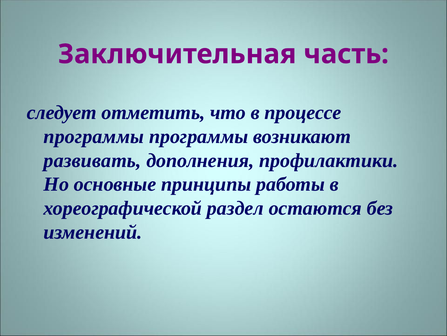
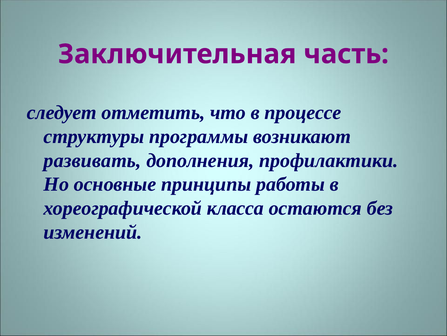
программы at (94, 136): программы -> структуры
раздел: раздел -> класса
